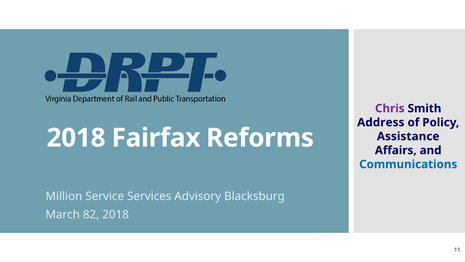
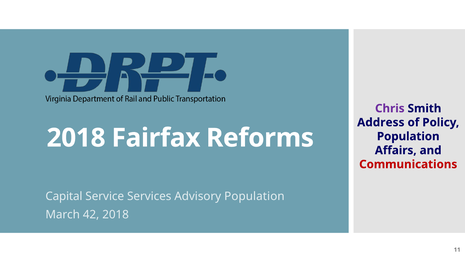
Assistance at (408, 136): Assistance -> Population
Communications colour: blue -> red
Million: Million -> Capital
Advisory Blacksburg: Blacksburg -> Population
82: 82 -> 42
